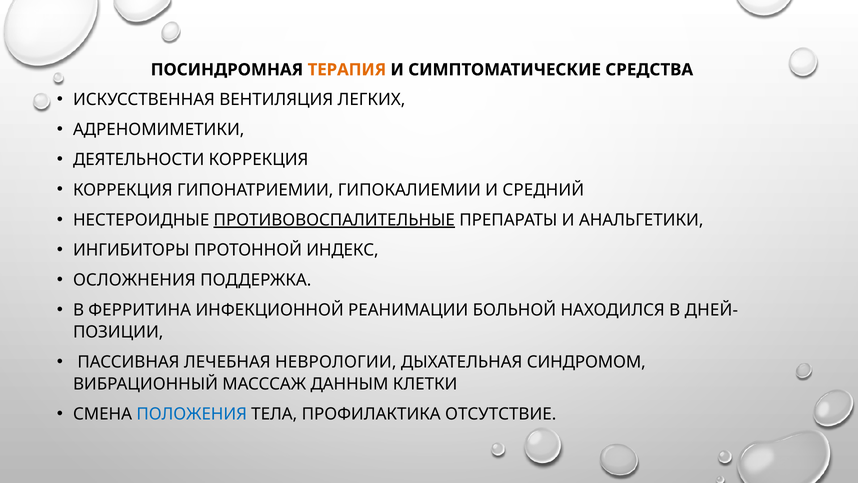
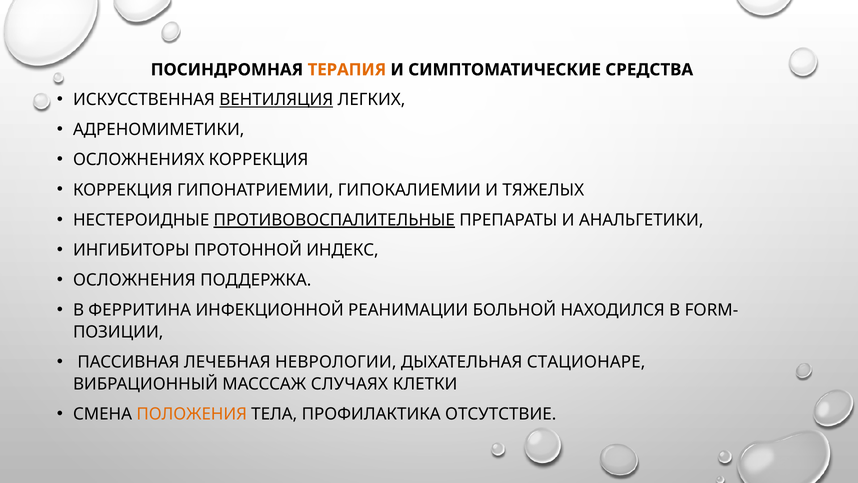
ВЕНТИЛЯЦИЯ underline: none -> present
ДЕЯТЕЛЬНОСТИ: ДЕЯТЕЛЬНОСТИ -> ОСЛОЖНЕНИЯХ
СРЕДНИЙ: СРЕДНИЙ -> ТЯЖЕЛЫХ
ДНЕЙ-: ДНЕЙ- -> FORM-
СИНДРОМОМ: СИНДРОМОМ -> СТАЦИОНАРЕ
ДАННЫМ: ДАННЫМ -> СЛУЧАЯХ
ПОЛОЖЕНИЯ colour: blue -> orange
